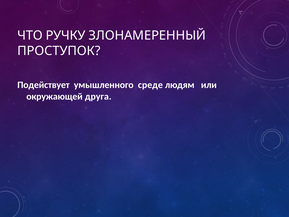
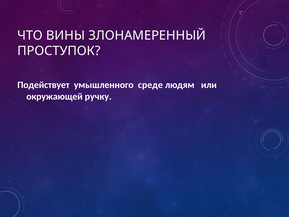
РУЧКУ: РУЧКУ -> ВИНЫ
друга: друга -> ручку
